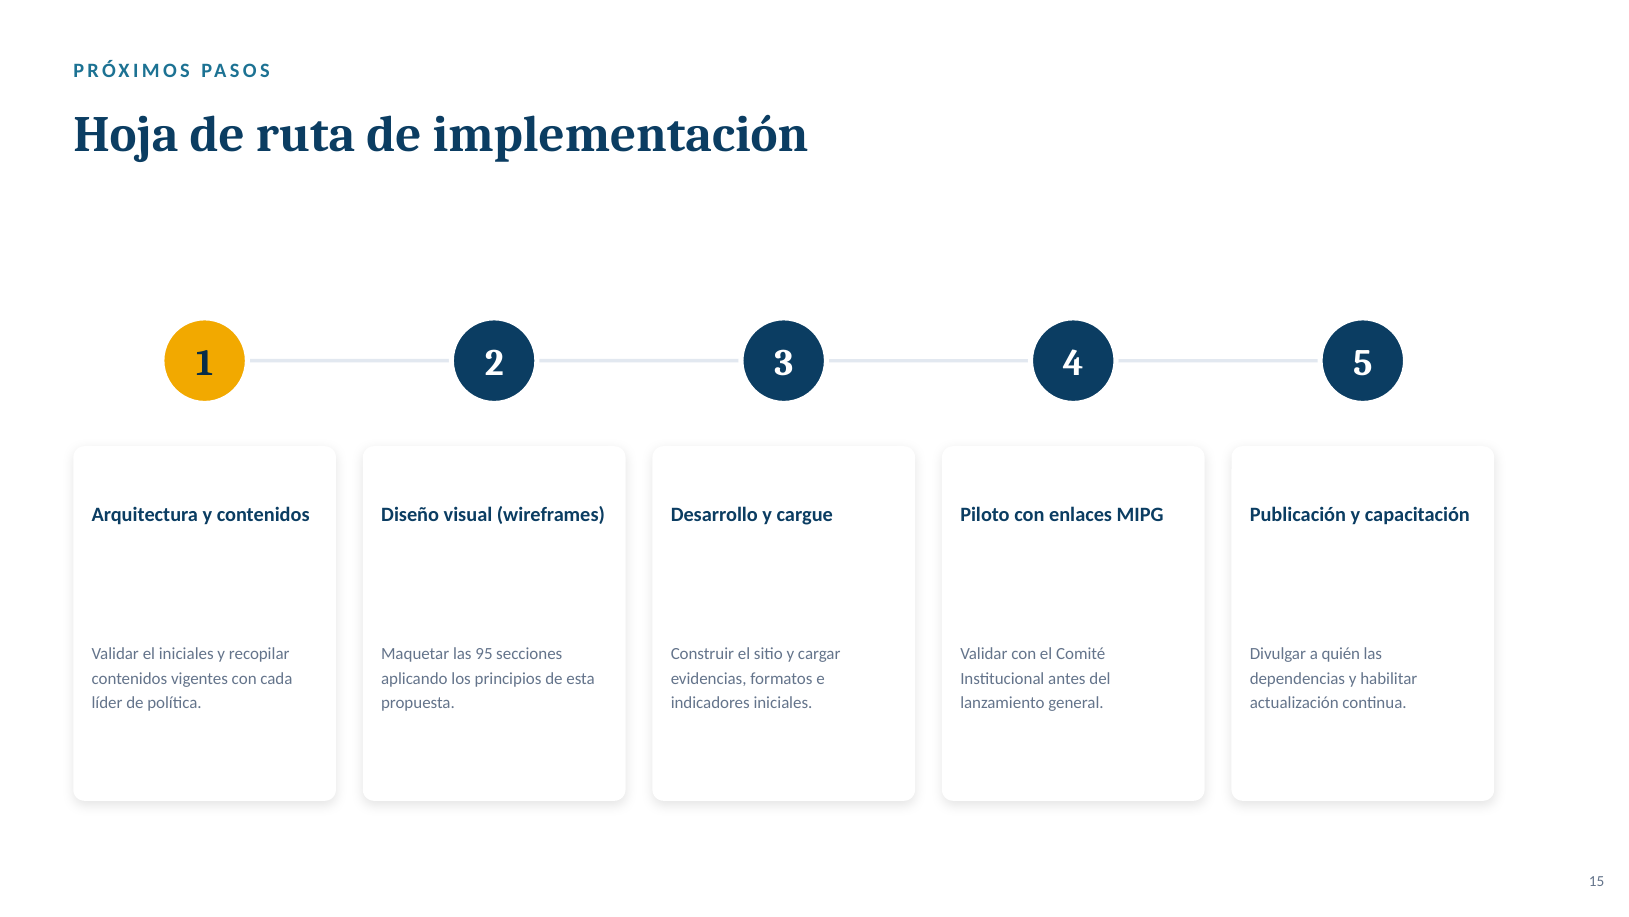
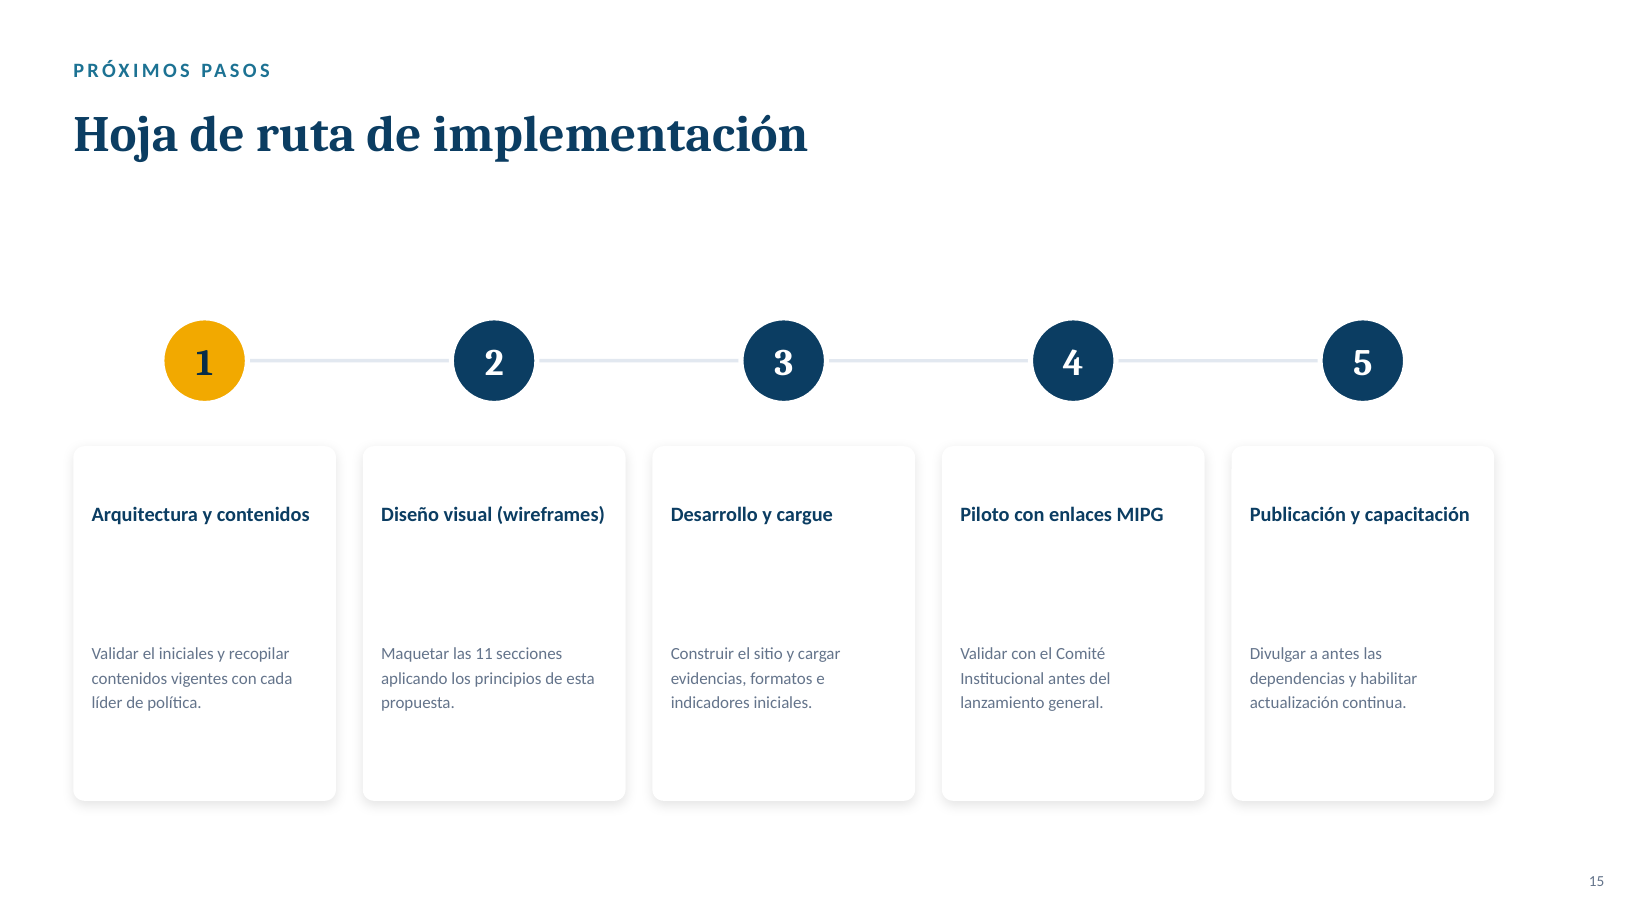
95: 95 -> 11
a quién: quién -> antes
